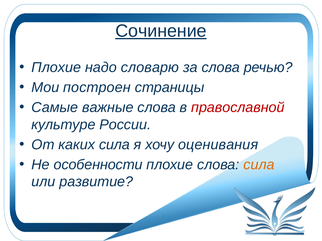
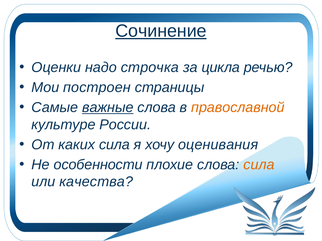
Плохие at (56, 68): Плохие -> Оценки
словарю: словарю -> строчка
за слова: слова -> цикла
важные underline: none -> present
православной colour: red -> orange
развитие: развитие -> качества
